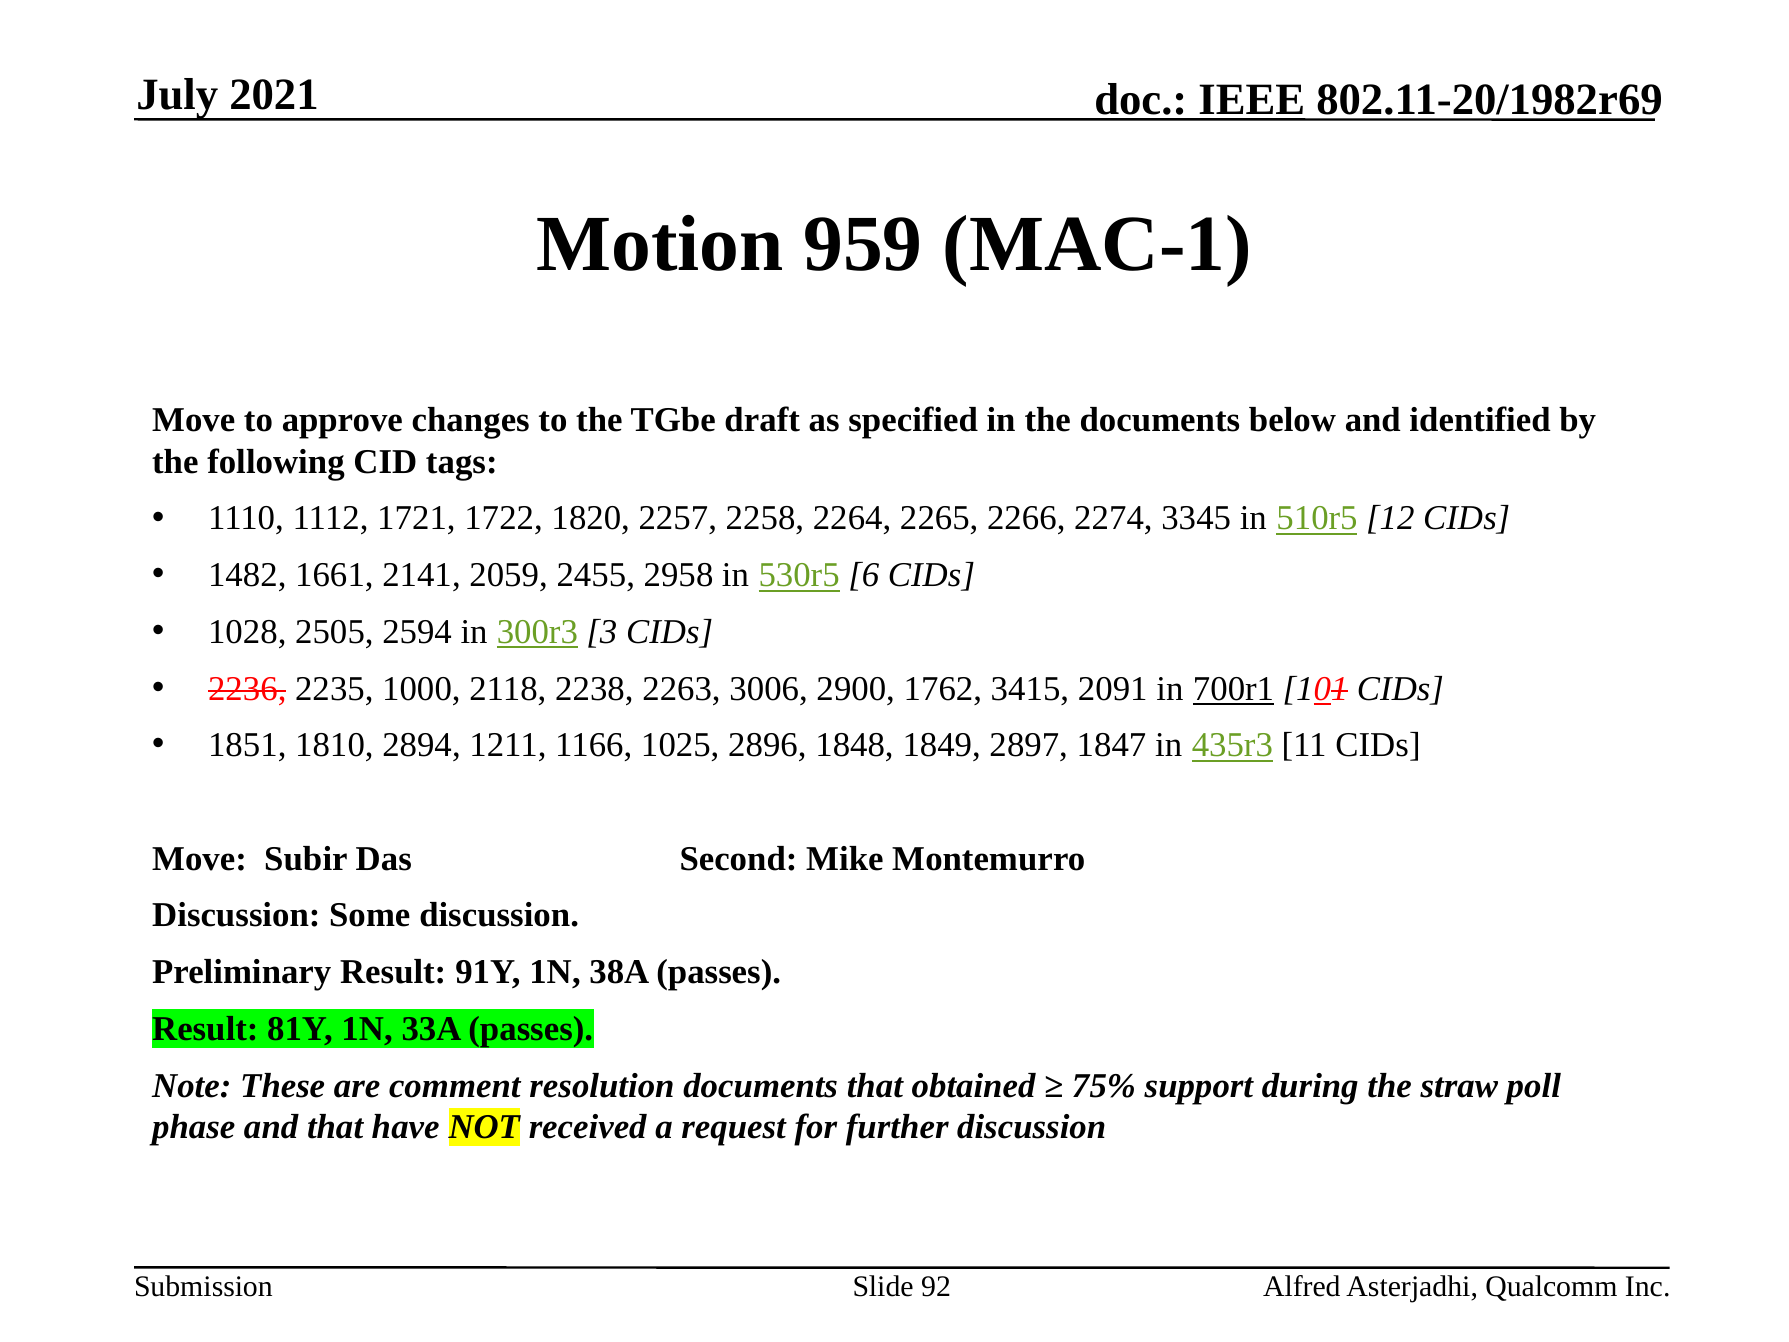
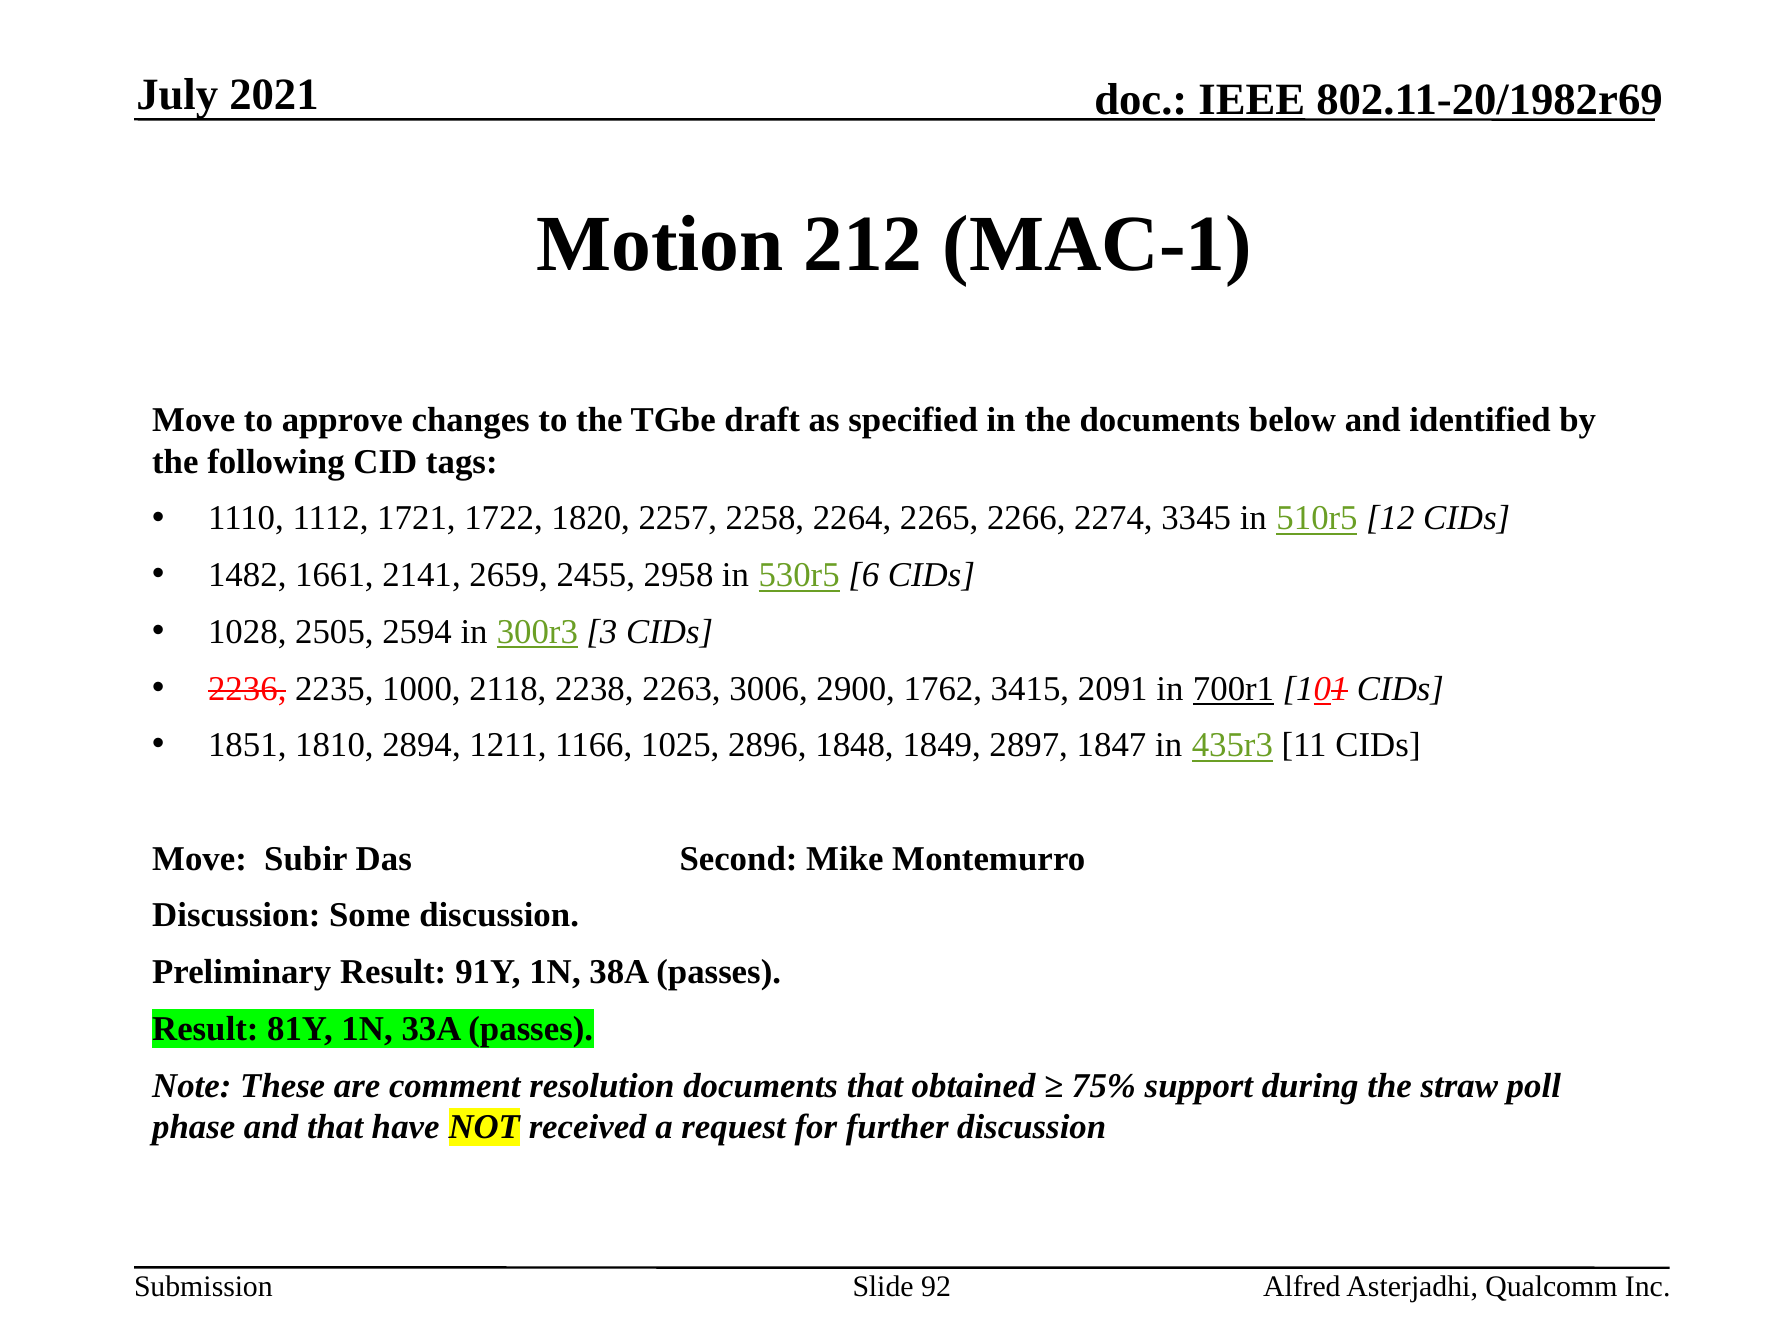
959: 959 -> 212
2059: 2059 -> 2659
